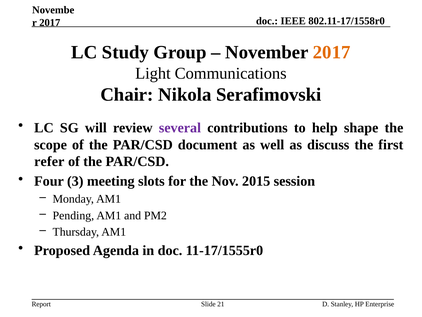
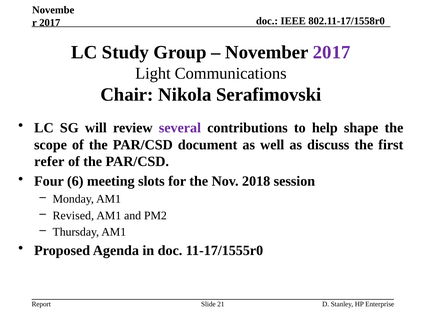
2017 at (332, 52) colour: orange -> purple
3: 3 -> 6
2015: 2015 -> 2018
Pending: Pending -> Revised
